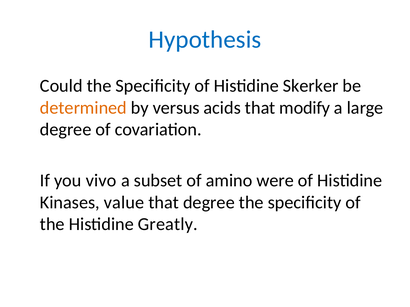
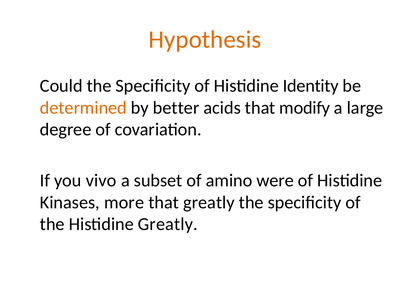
Hypothesis colour: blue -> orange
Skerker: Skerker -> Identity
versus: versus -> better
value: value -> more
that degree: degree -> greatly
